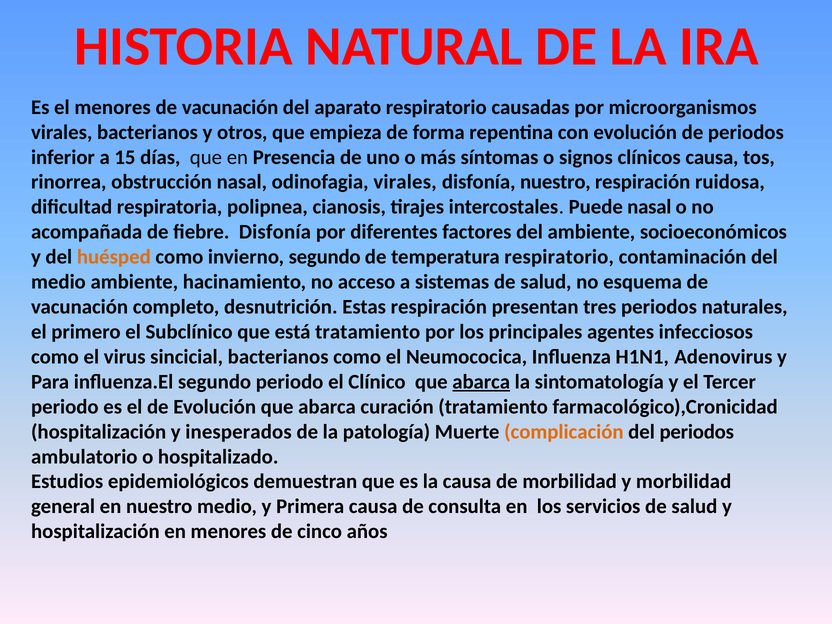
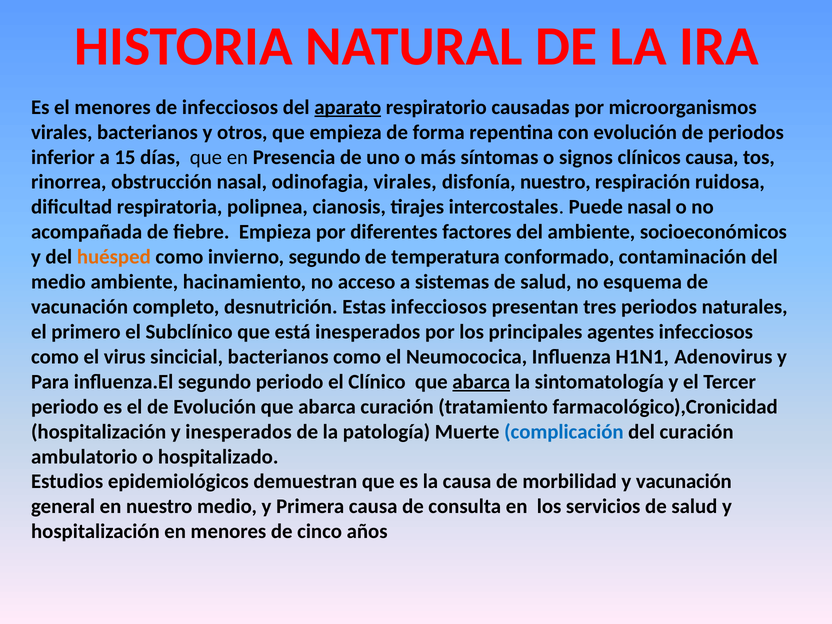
vacunación at (230, 107): vacunación -> infecciosos
aparato underline: none -> present
fiebre Disfonía: Disfonía -> Empieza
temperatura respiratorio: respiratorio -> conformado
Estas respiración: respiración -> infecciosos
está tratamiento: tratamiento -> inesperados
complicación colour: orange -> blue
del periodos: periodos -> curación
y morbilidad: morbilidad -> vacunación
